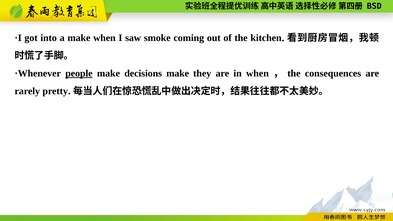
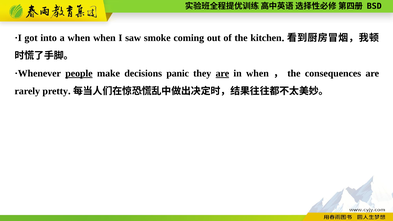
a make: make -> when
decisions make: make -> panic
are at (222, 73) underline: none -> present
